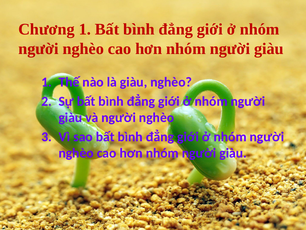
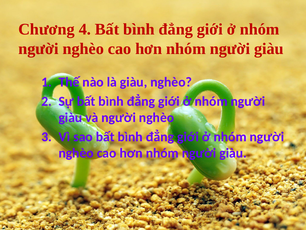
Chương 1: 1 -> 4
